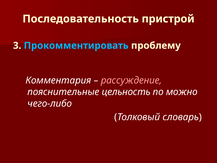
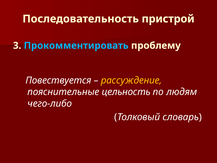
Комментария: Комментария -> Повествуется
рассуждение colour: pink -> yellow
можно: можно -> людям
